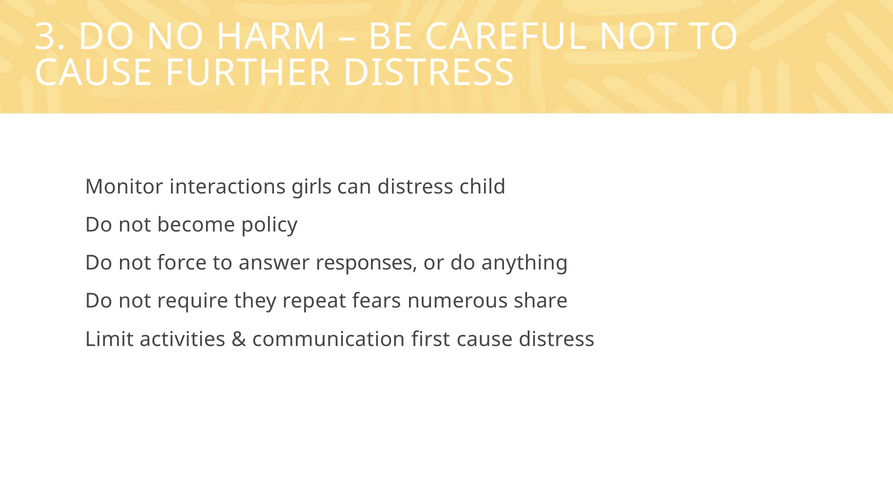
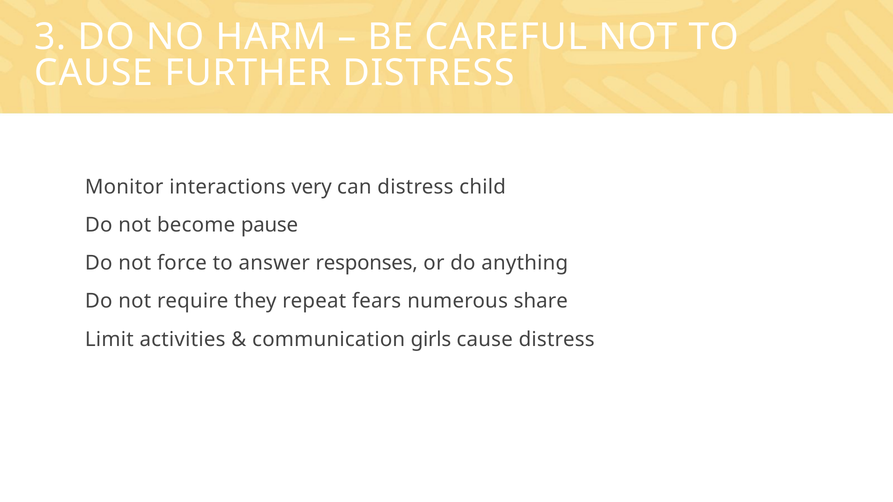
girls: girls -> very
policy: policy -> pause
first: first -> girls
